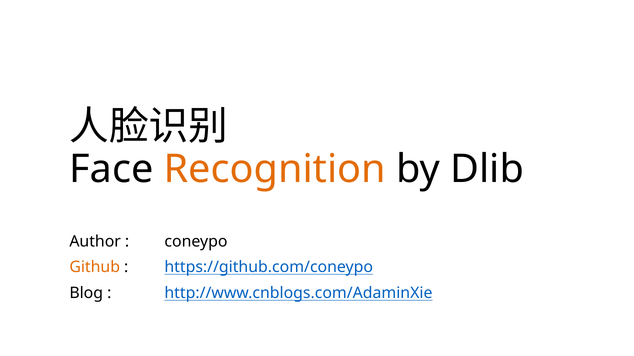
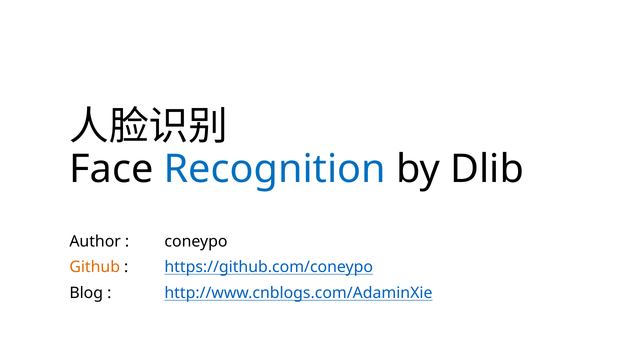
Recognition colour: orange -> blue
